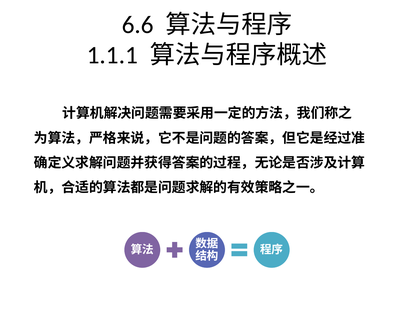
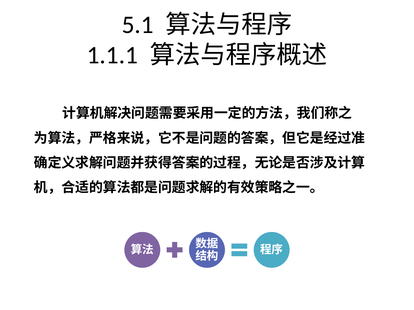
6.6: 6.6 -> 5.1
